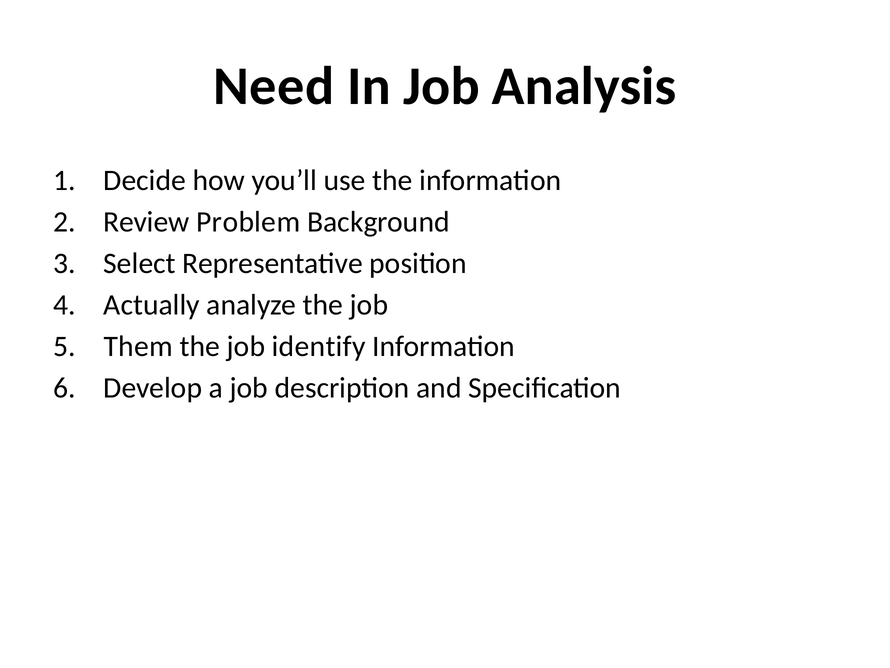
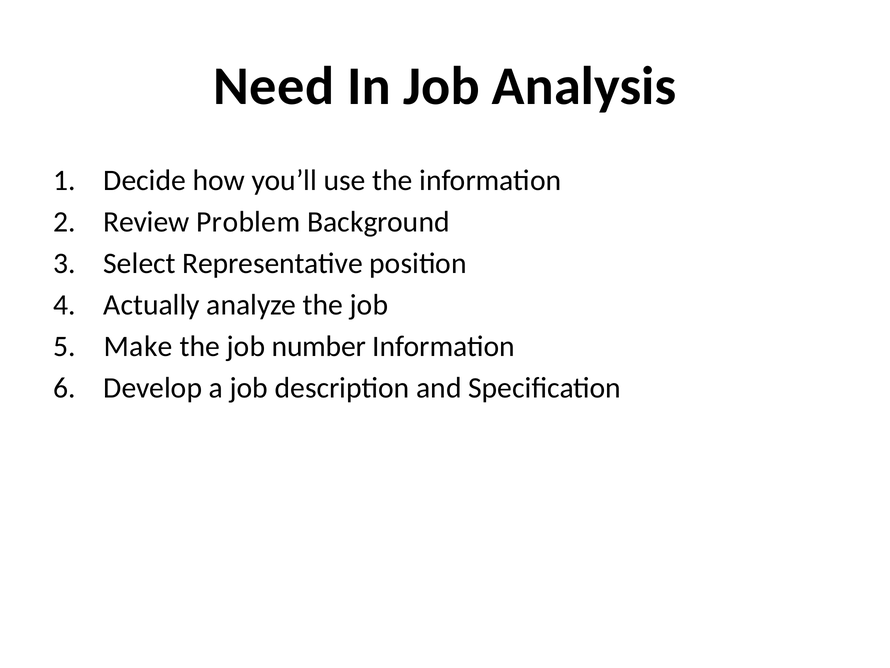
Them: Them -> Make
identify: identify -> number
